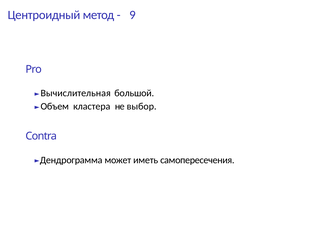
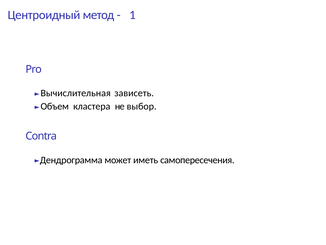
9: 9 -> 1
большой: большой -> зависеть
